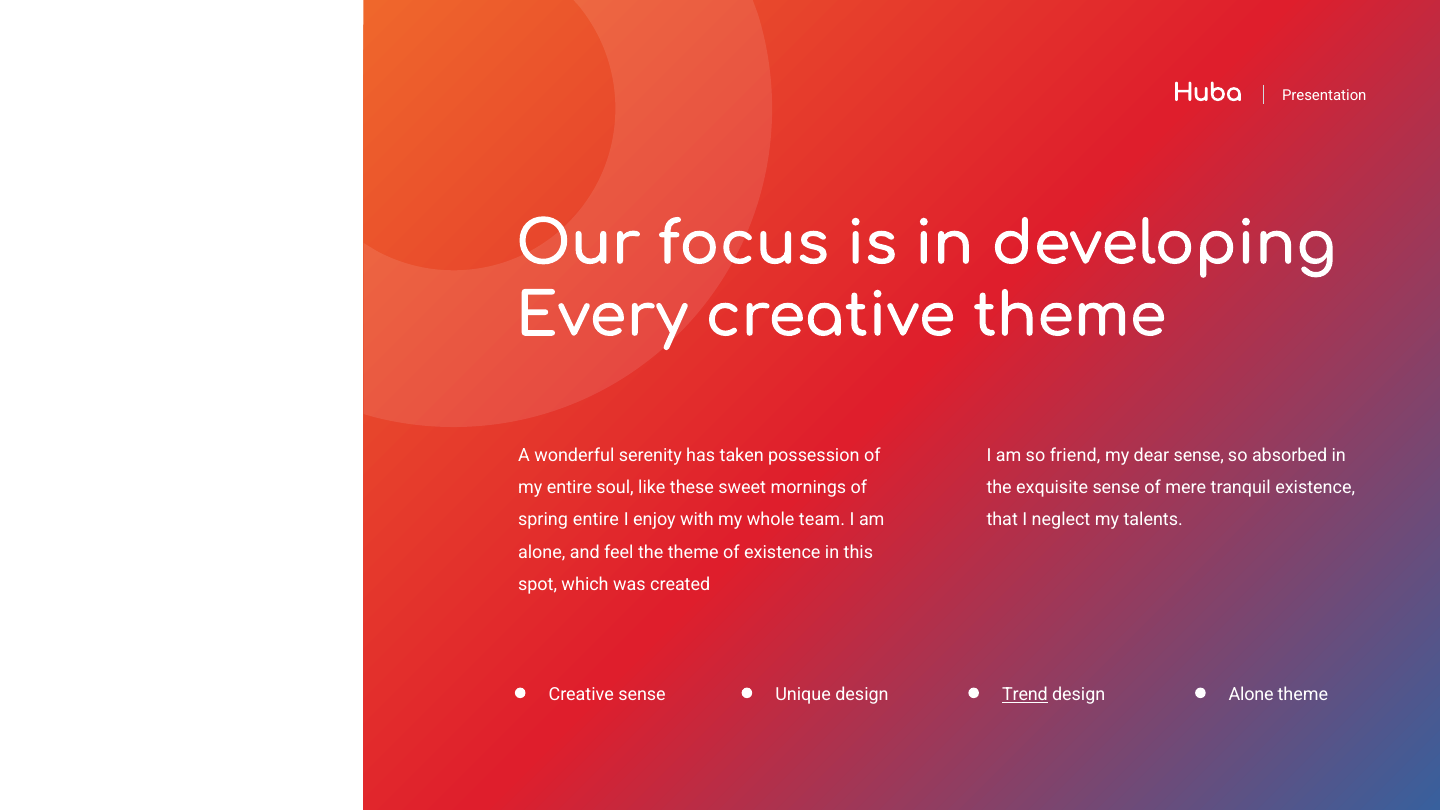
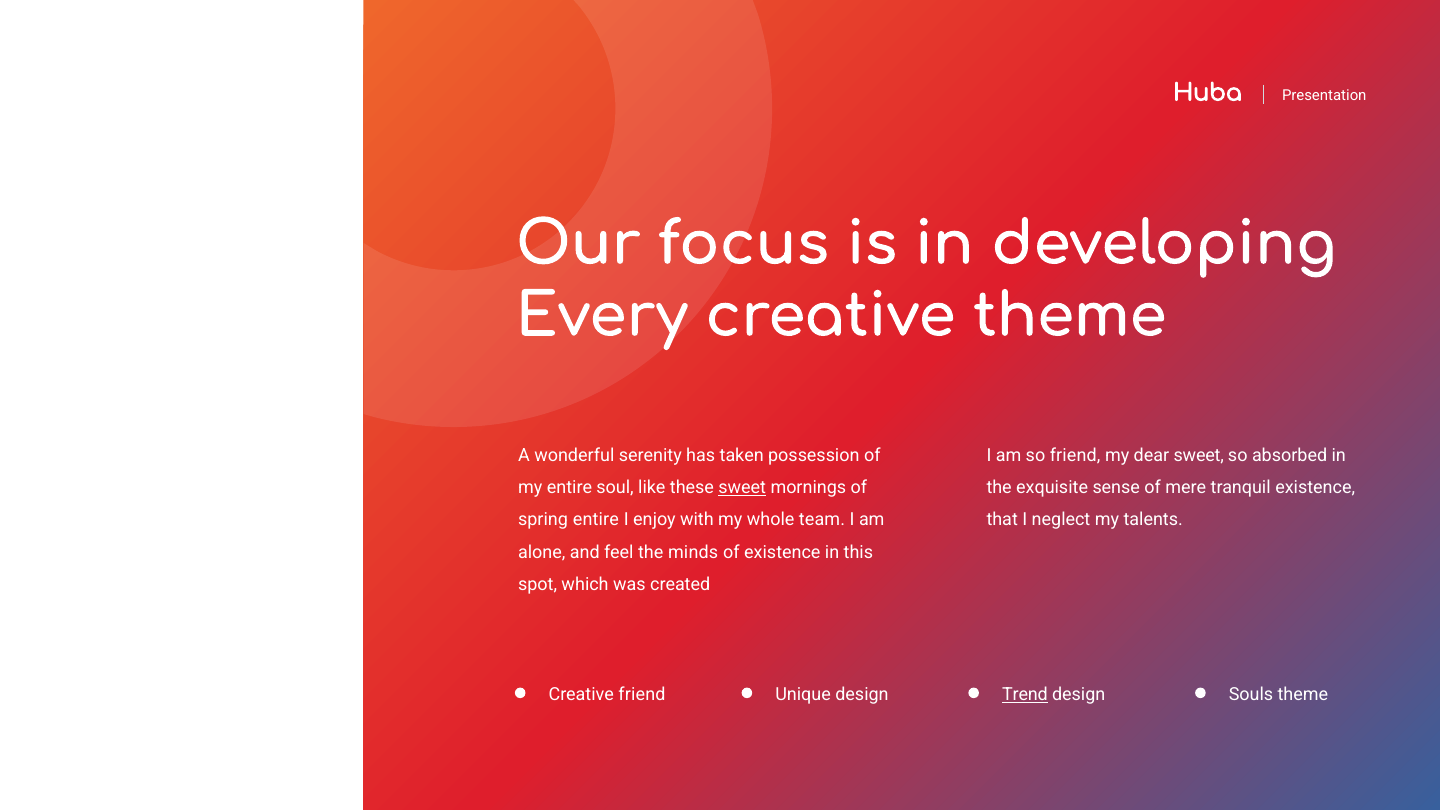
dear sense: sense -> sweet
sweet at (742, 488) underline: none -> present
the theme: theme -> minds
Creative sense: sense -> friend
design Alone: Alone -> Souls
